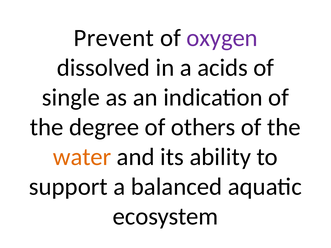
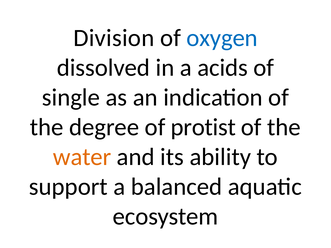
Prevent: Prevent -> Division
oxygen colour: purple -> blue
others: others -> protist
